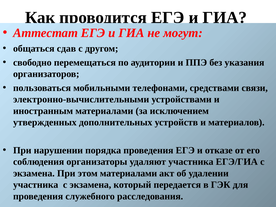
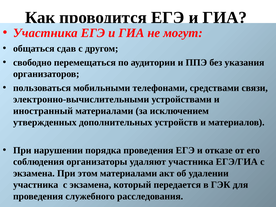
Аттестат at (45, 33): Аттестат -> Участника
иностранным: иностранным -> иностранный
